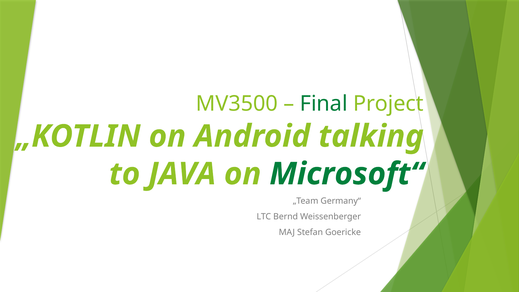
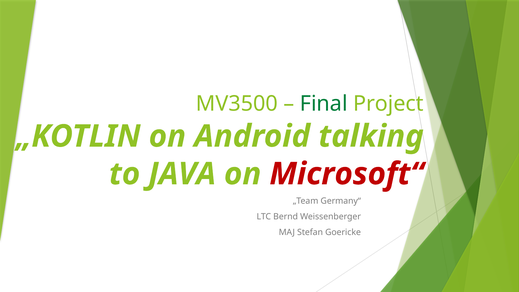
Microsoft“ colour: green -> red
